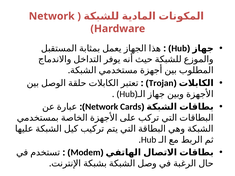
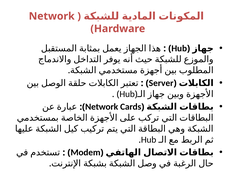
Trojan: Trojan -> Server
